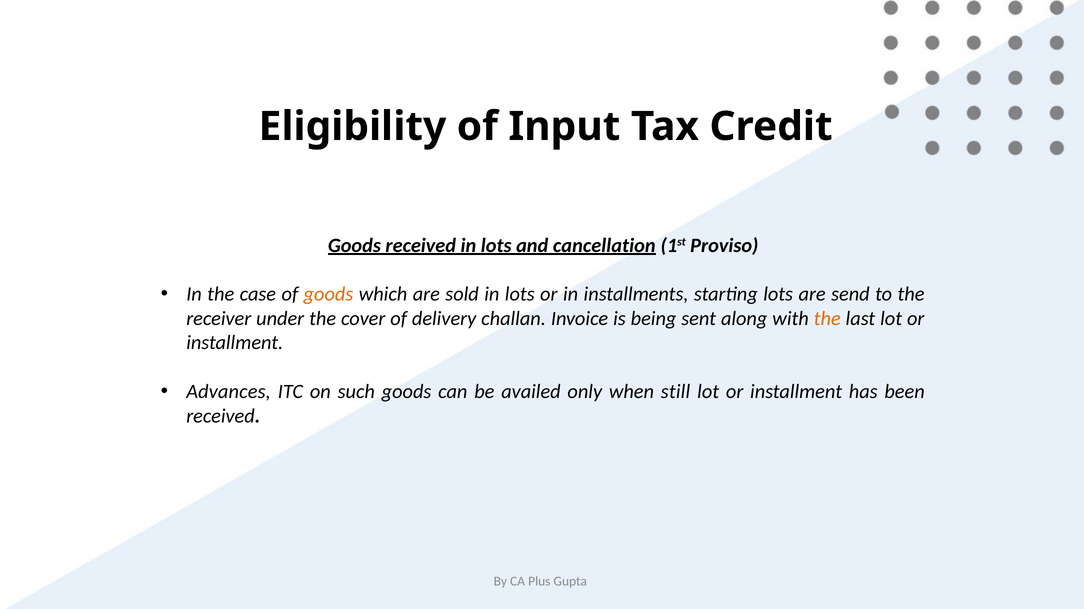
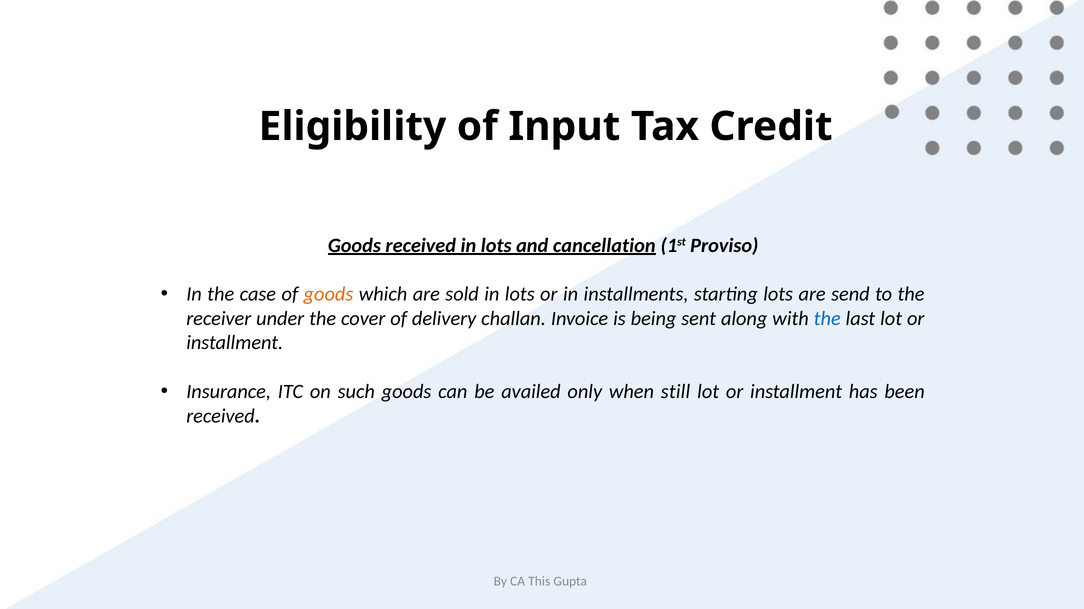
the at (827, 319) colour: orange -> blue
Advances: Advances -> Insurance
Plus: Plus -> This
